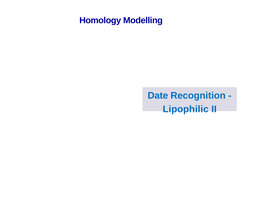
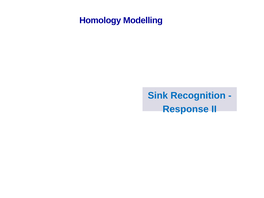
Date: Date -> Sink
Lipophilic: Lipophilic -> Response
